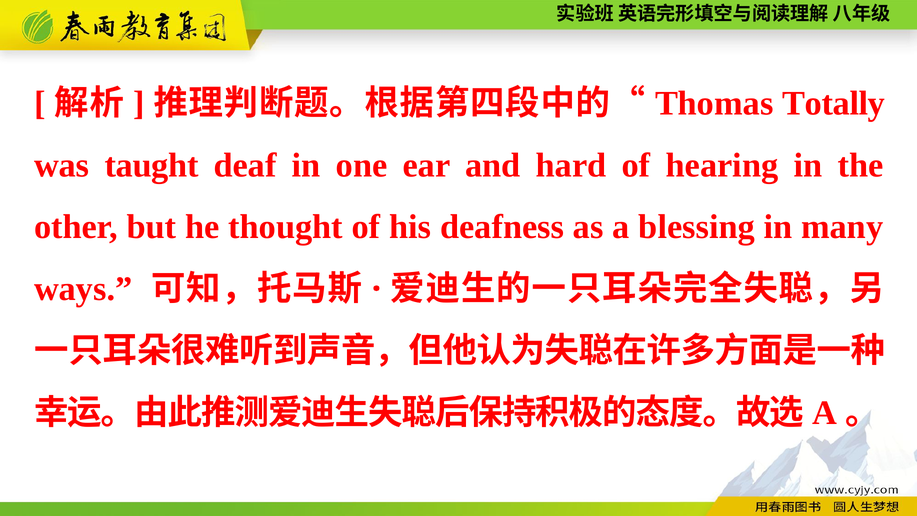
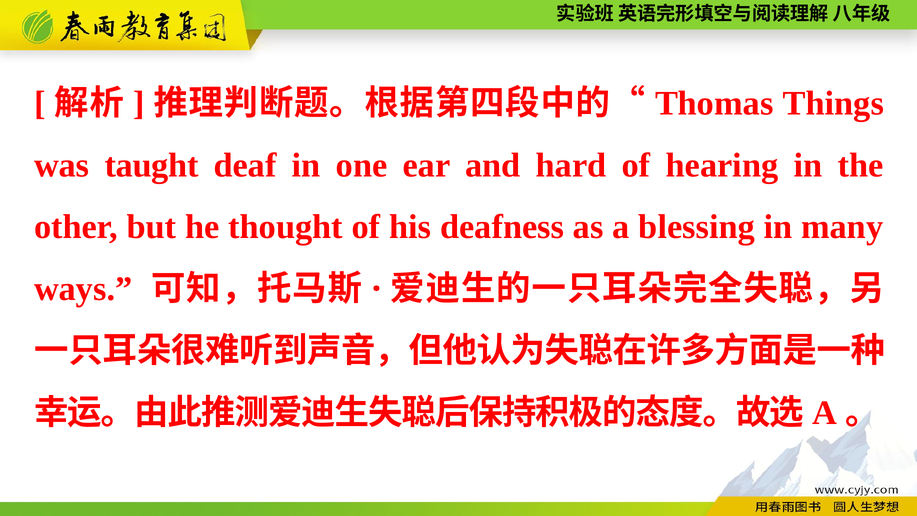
Totally: Totally -> Things
